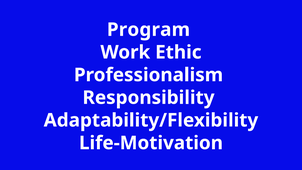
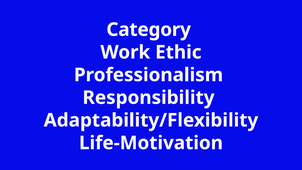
Program: Program -> Category
